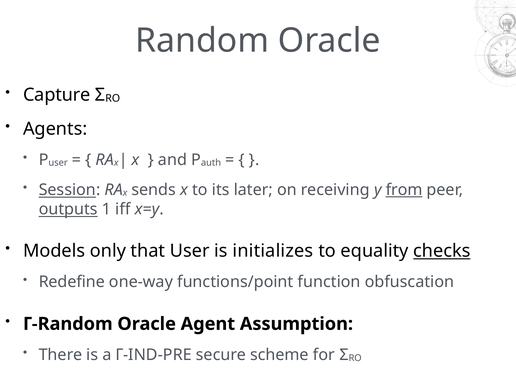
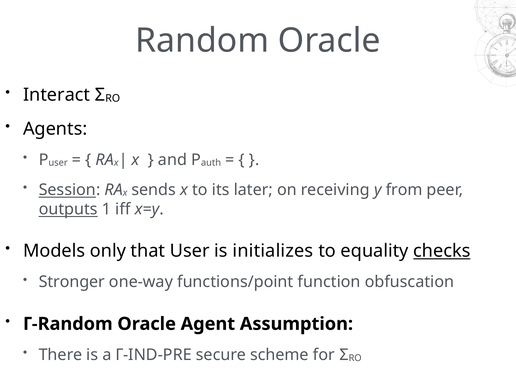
Capture: Capture -> Interact
from underline: present -> none
Redefine: Redefine -> Stronger
